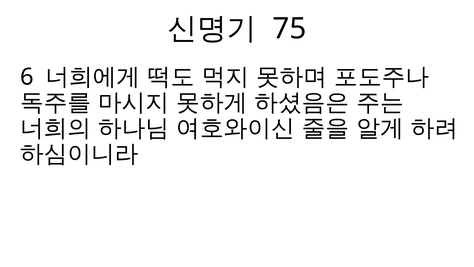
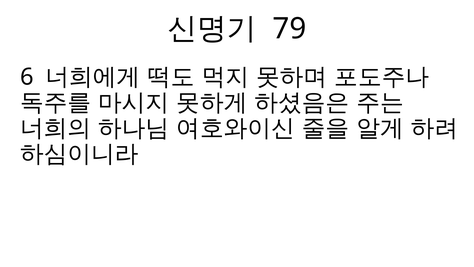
75: 75 -> 79
